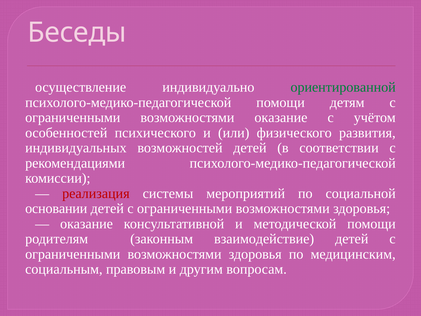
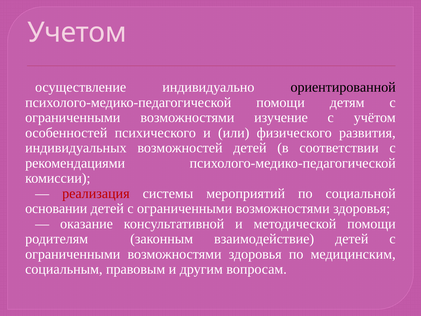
Беседы: Беседы -> Учетом
ориентированной colour: green -> black
возможностями оказание: оказание -> изучение
